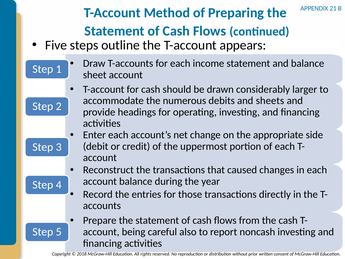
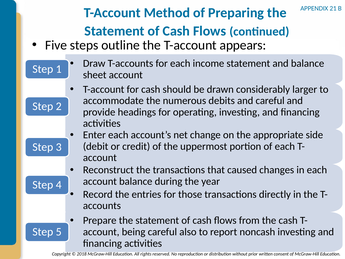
and sheets: sheets -> careful
